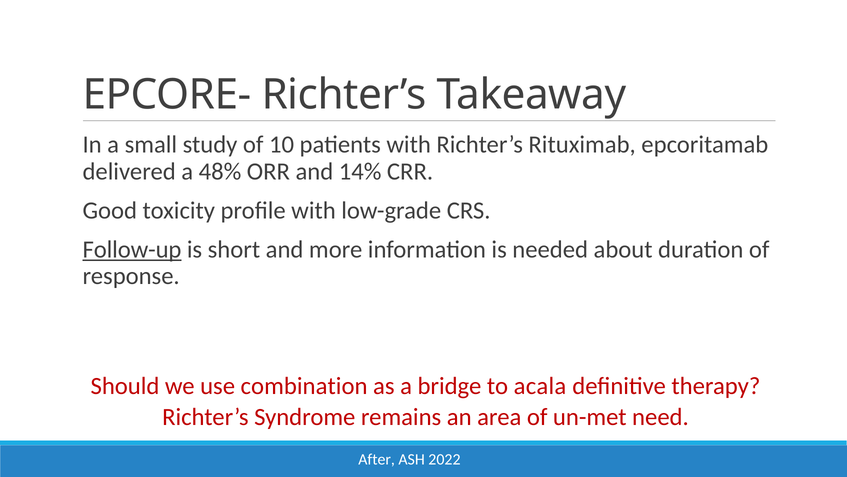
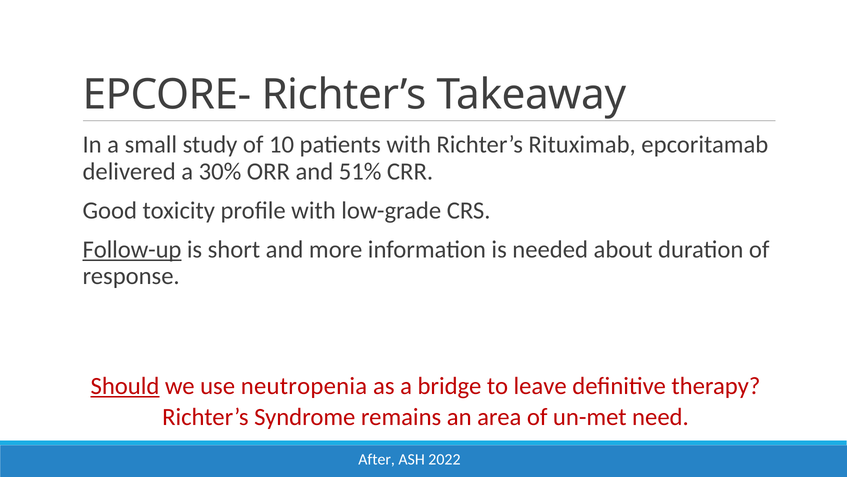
48%: 48% -> 30%
14%: 14% -> 51%
Should underline: none -> present
combination: combination -> neutropenia
acala: acala -> leave
